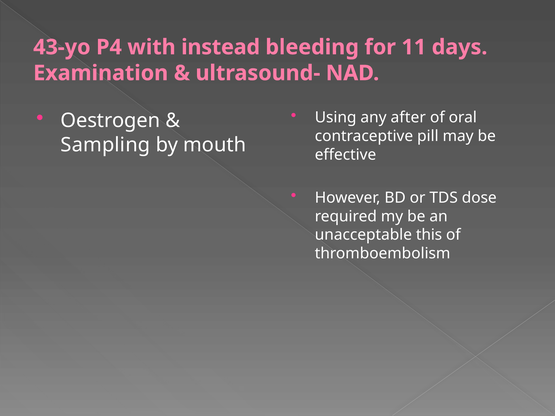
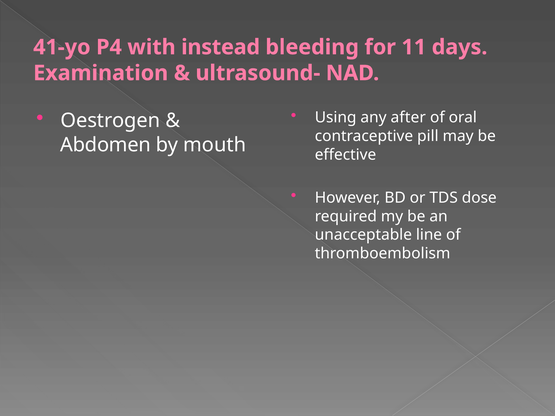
43-yo: 43-yo -> 41-yo
Sampling: Sampling -> Abdomen
this: this -> line
